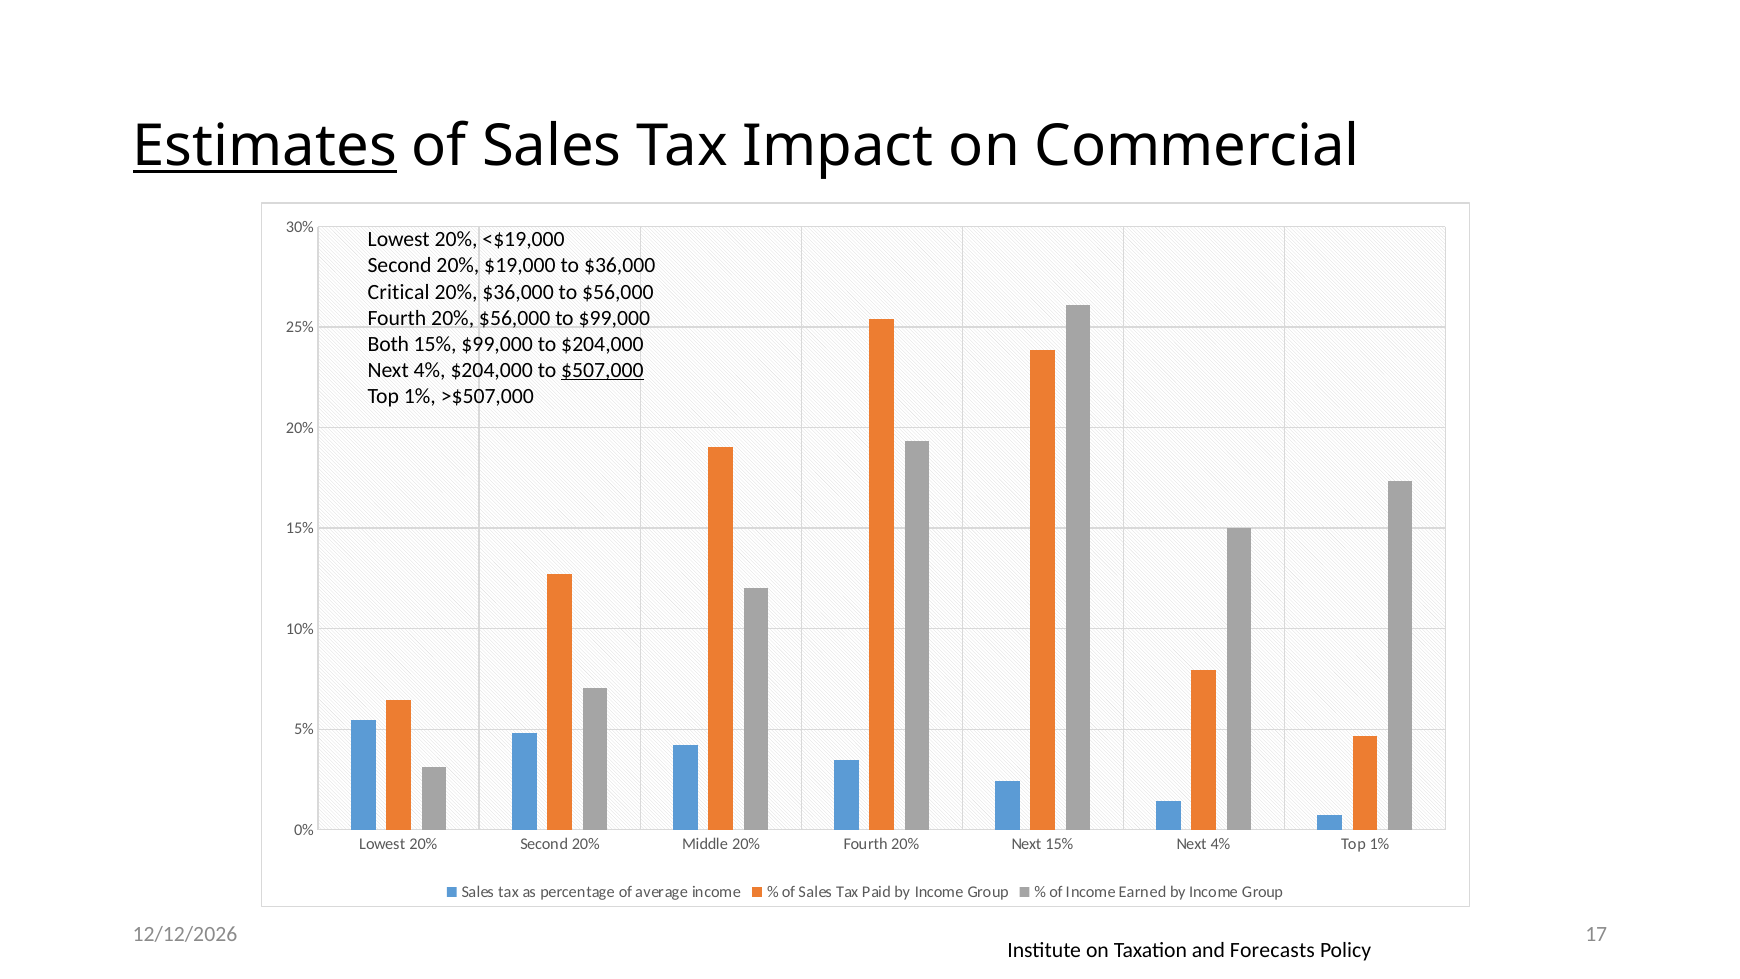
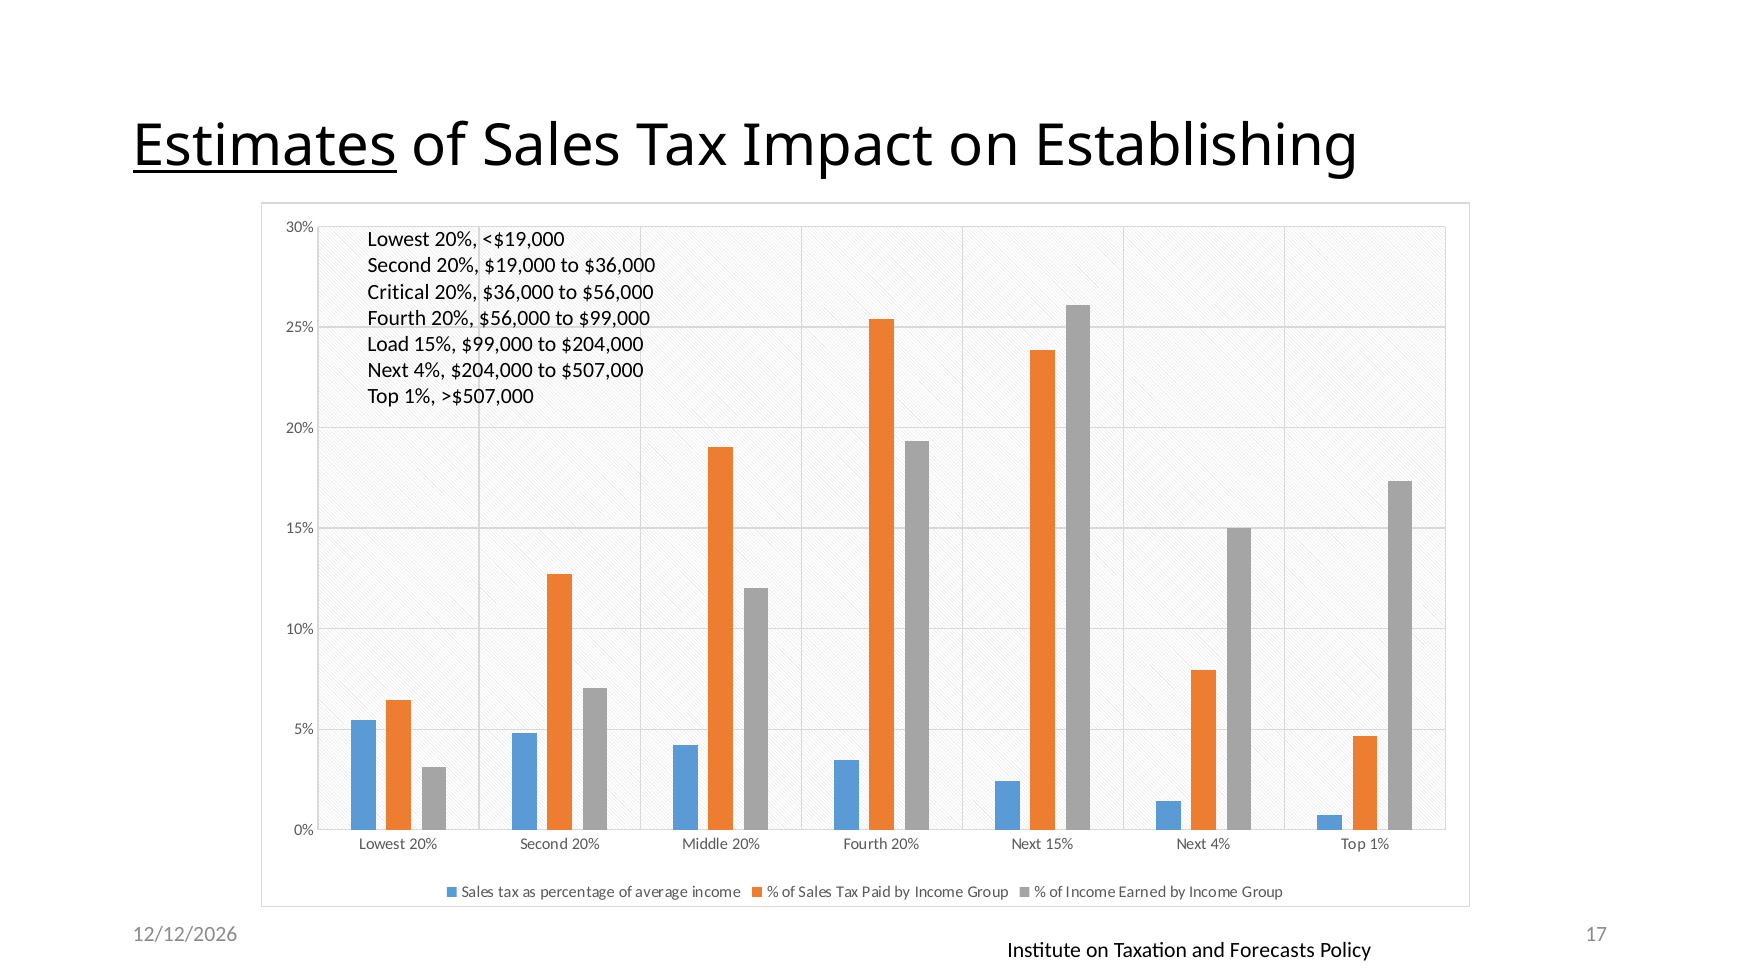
Commercial: Commercial -> Establishing
Both: Both -> Load
$507,000 underline: present -> none
